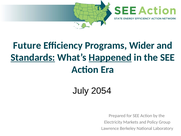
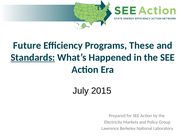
Wider: Wider -> These
Happened underline: present -> none
2054: 2054 -> 2015
